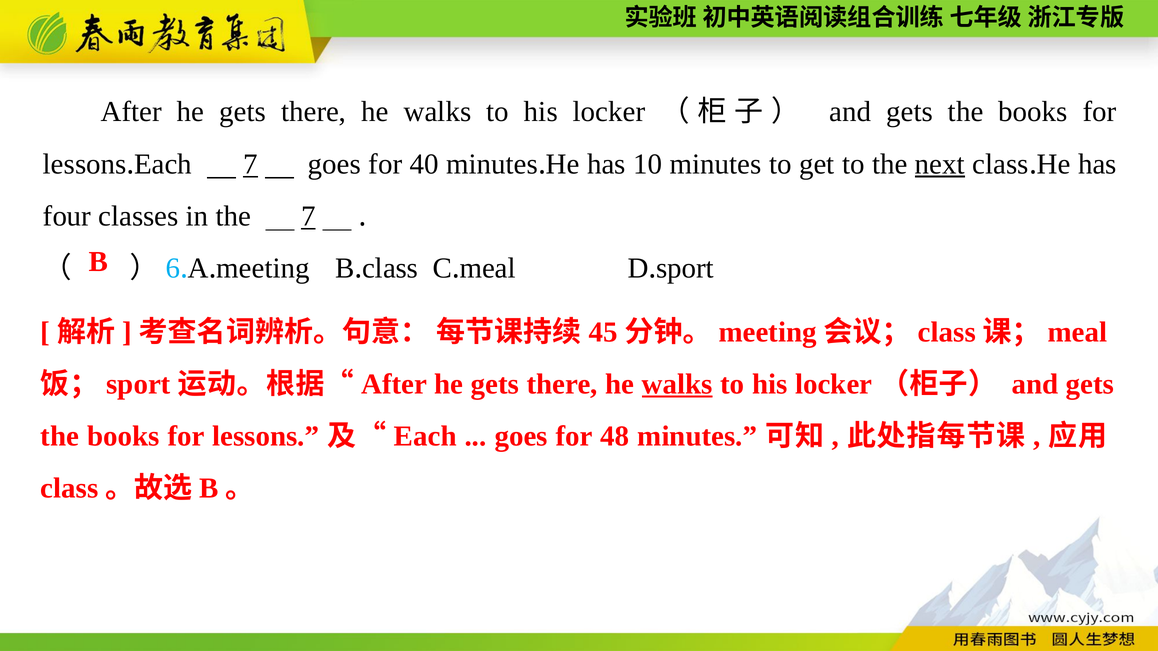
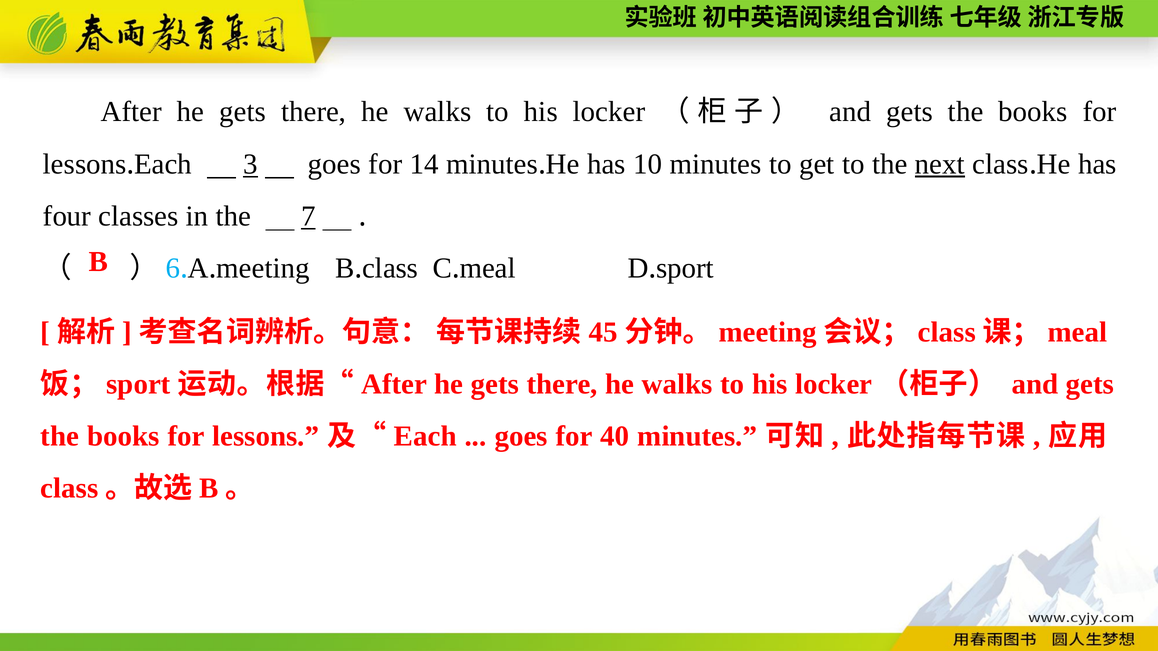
7 at (250, 164): 7 -> 3
40: 40 -> 14
walks at (677, 384) underline: present -> none
48: 48 -> 40
